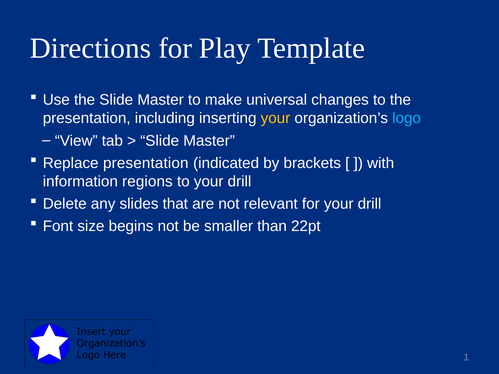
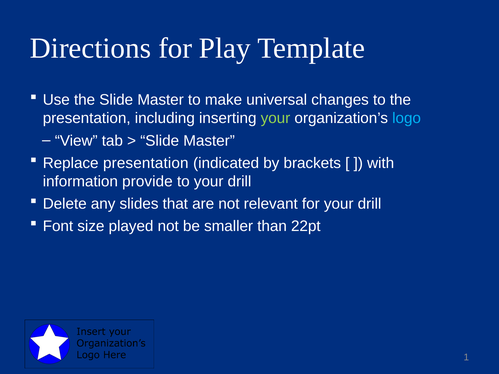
your at (275, 118) colour: yellow -> light green
regions: regions -> provide
begins: begins -> played
